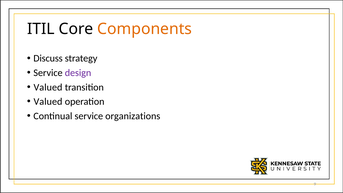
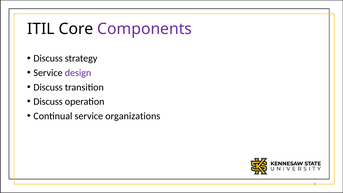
Components colour: orange -> purple
Valued at (48, 87): Valued -> Discuss
Valued at (48, 102): Valued -> Discuss
